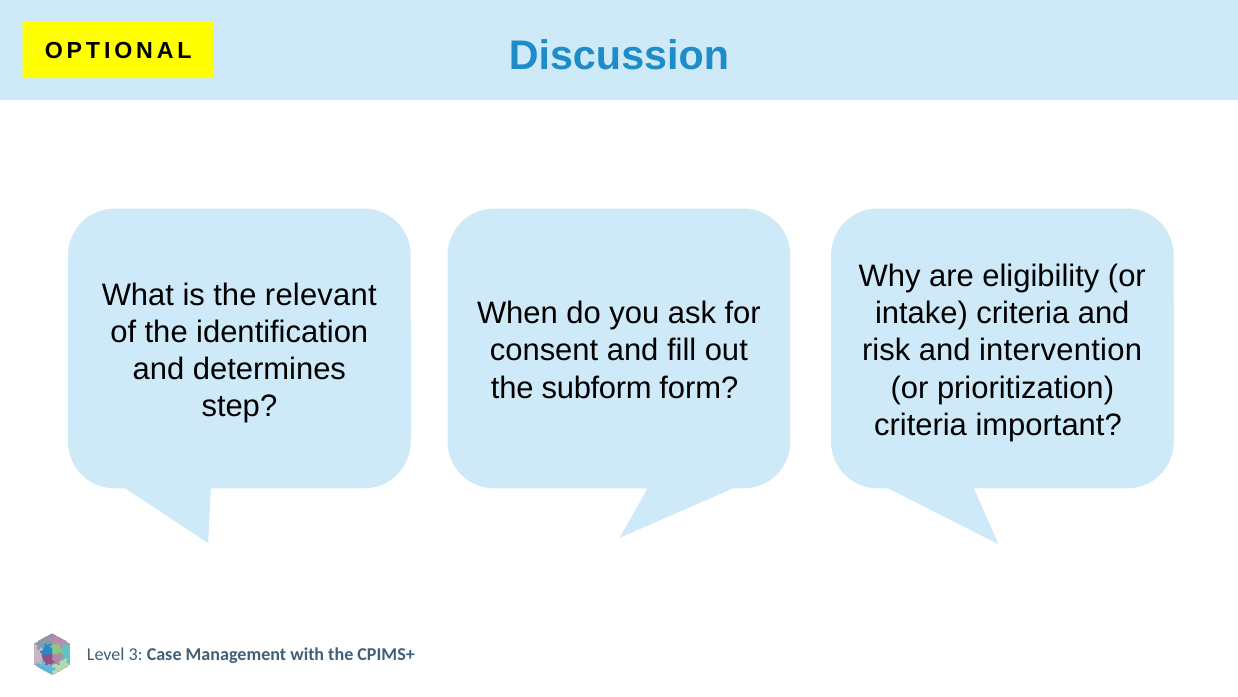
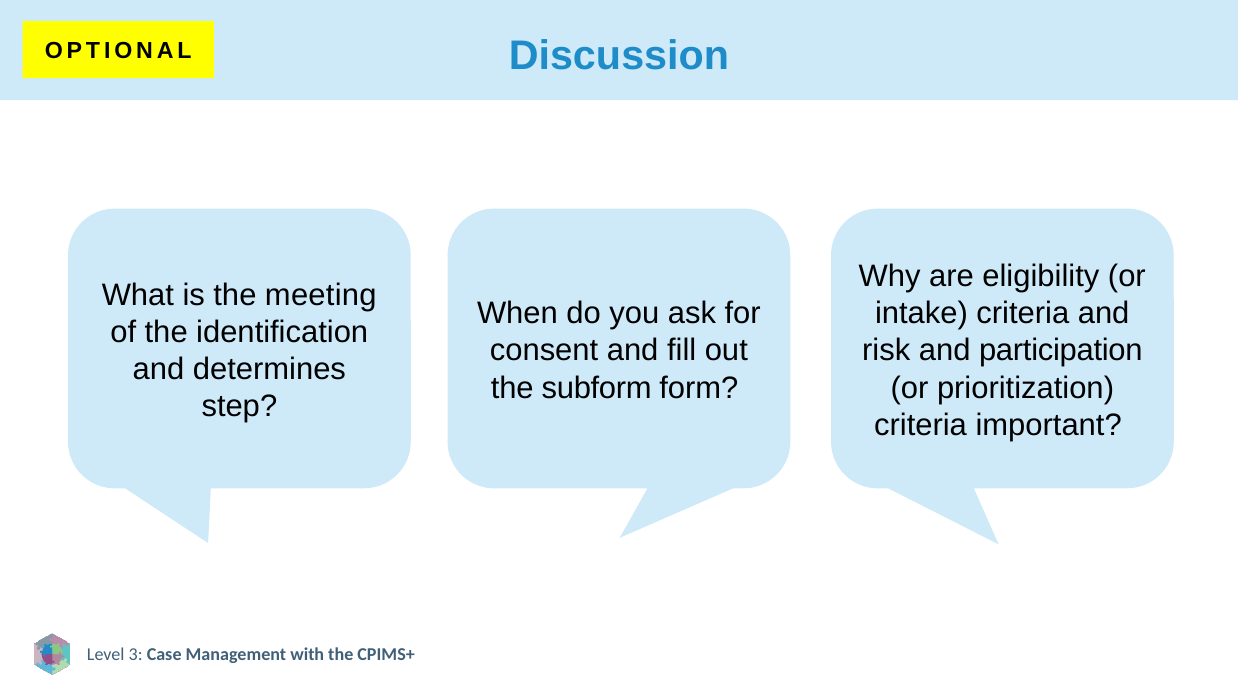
relevant: relevant -> meeting
intervention: intervention -> participation
